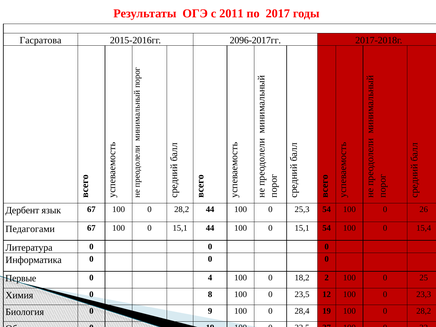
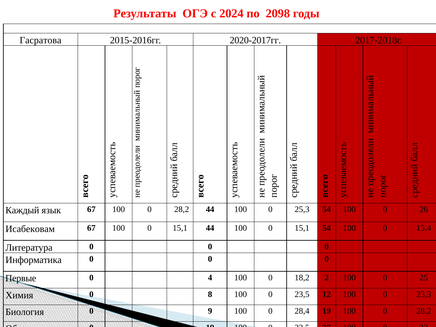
2011: 2011 -> 2024
2017: 2017 -> 2098
2096-2017гг: 2096-2017гг -> 2020-2017гг
Дербент: Дербент -> Каждый
Педагогами: Педагогами -> Исабековам
